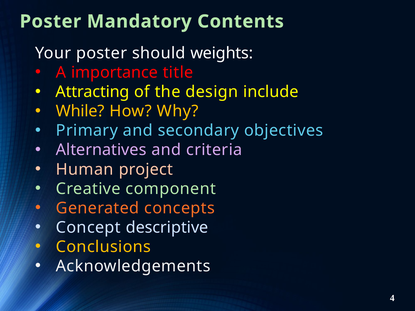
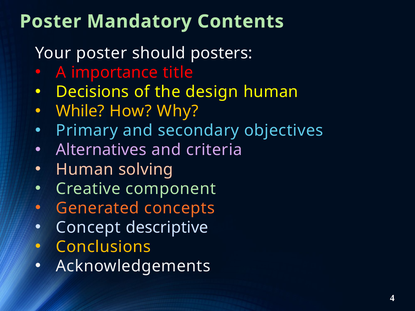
weights: weights -> posters
Attracting: Attracting -> Decisions
design include: include -> human
project: project -> solving
